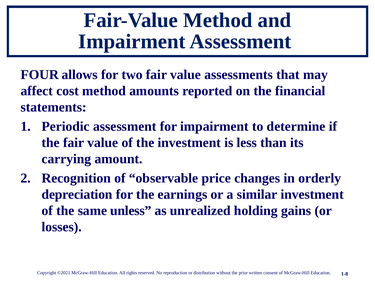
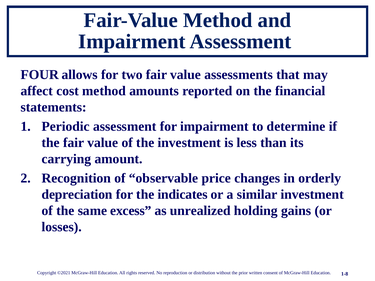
earnings: earnings -> indicates
unless: unless -> excess
